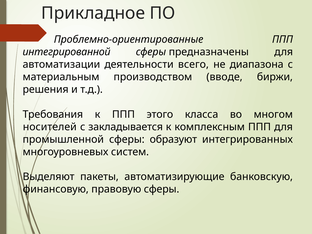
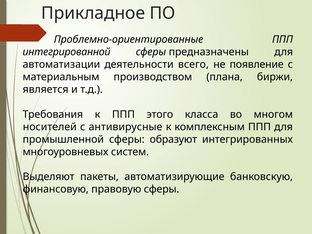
диапазона: диапазона -> появление
вводе: вводе -> плана
решения: решения -> является
закладывается: закладывается -> антивирусные
